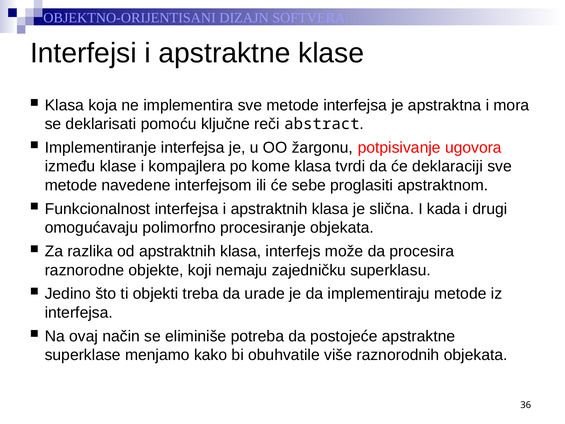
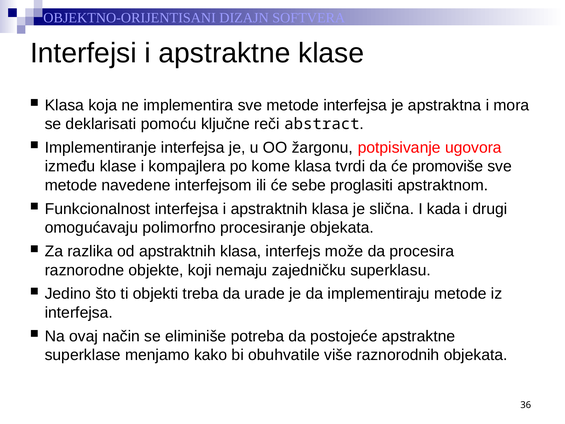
deklaraciji: deklaraciji -> promoviše
